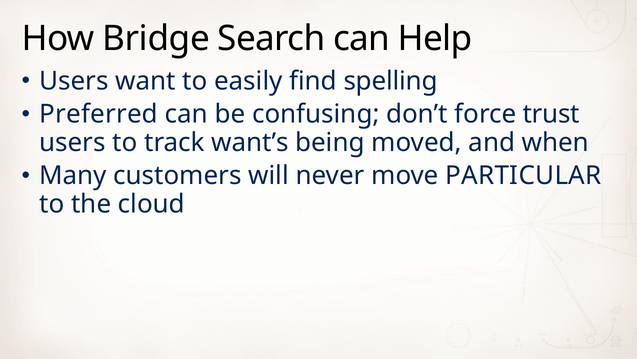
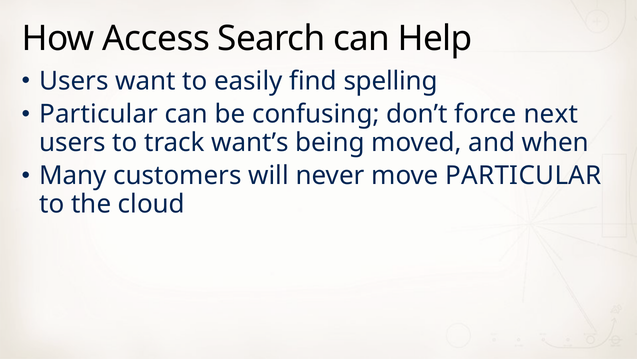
Bridge: Bridge -> Access
Preferred at (99, 114): Preferred -> Particular
trust: trust -> next
